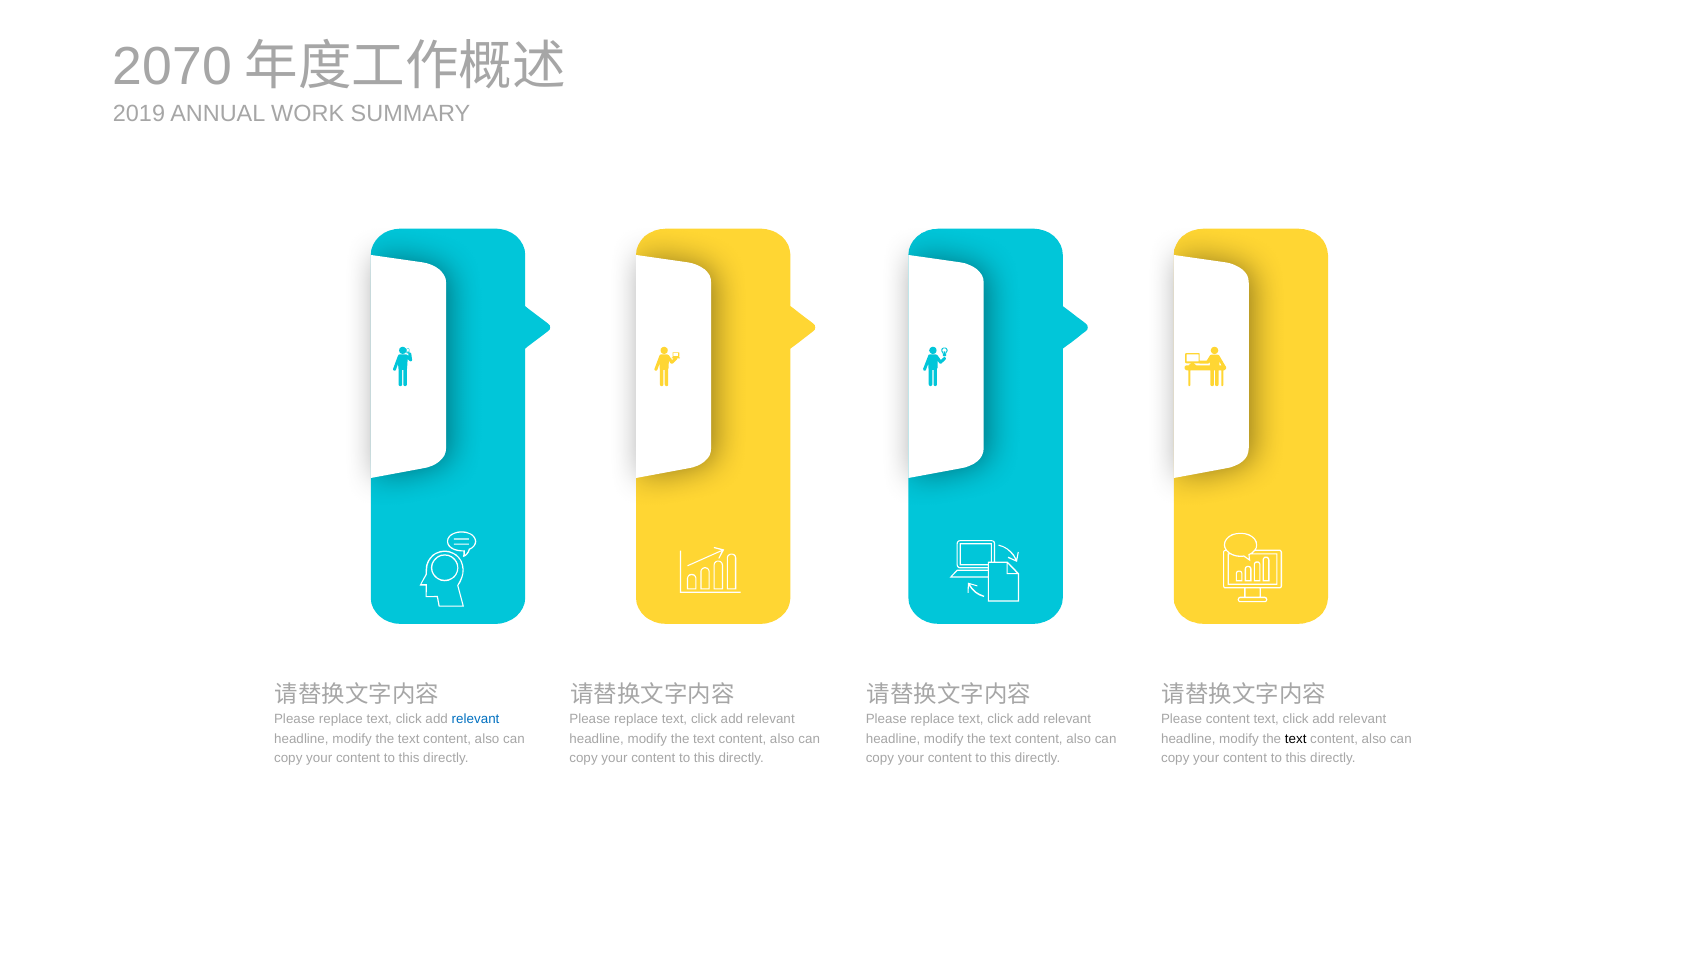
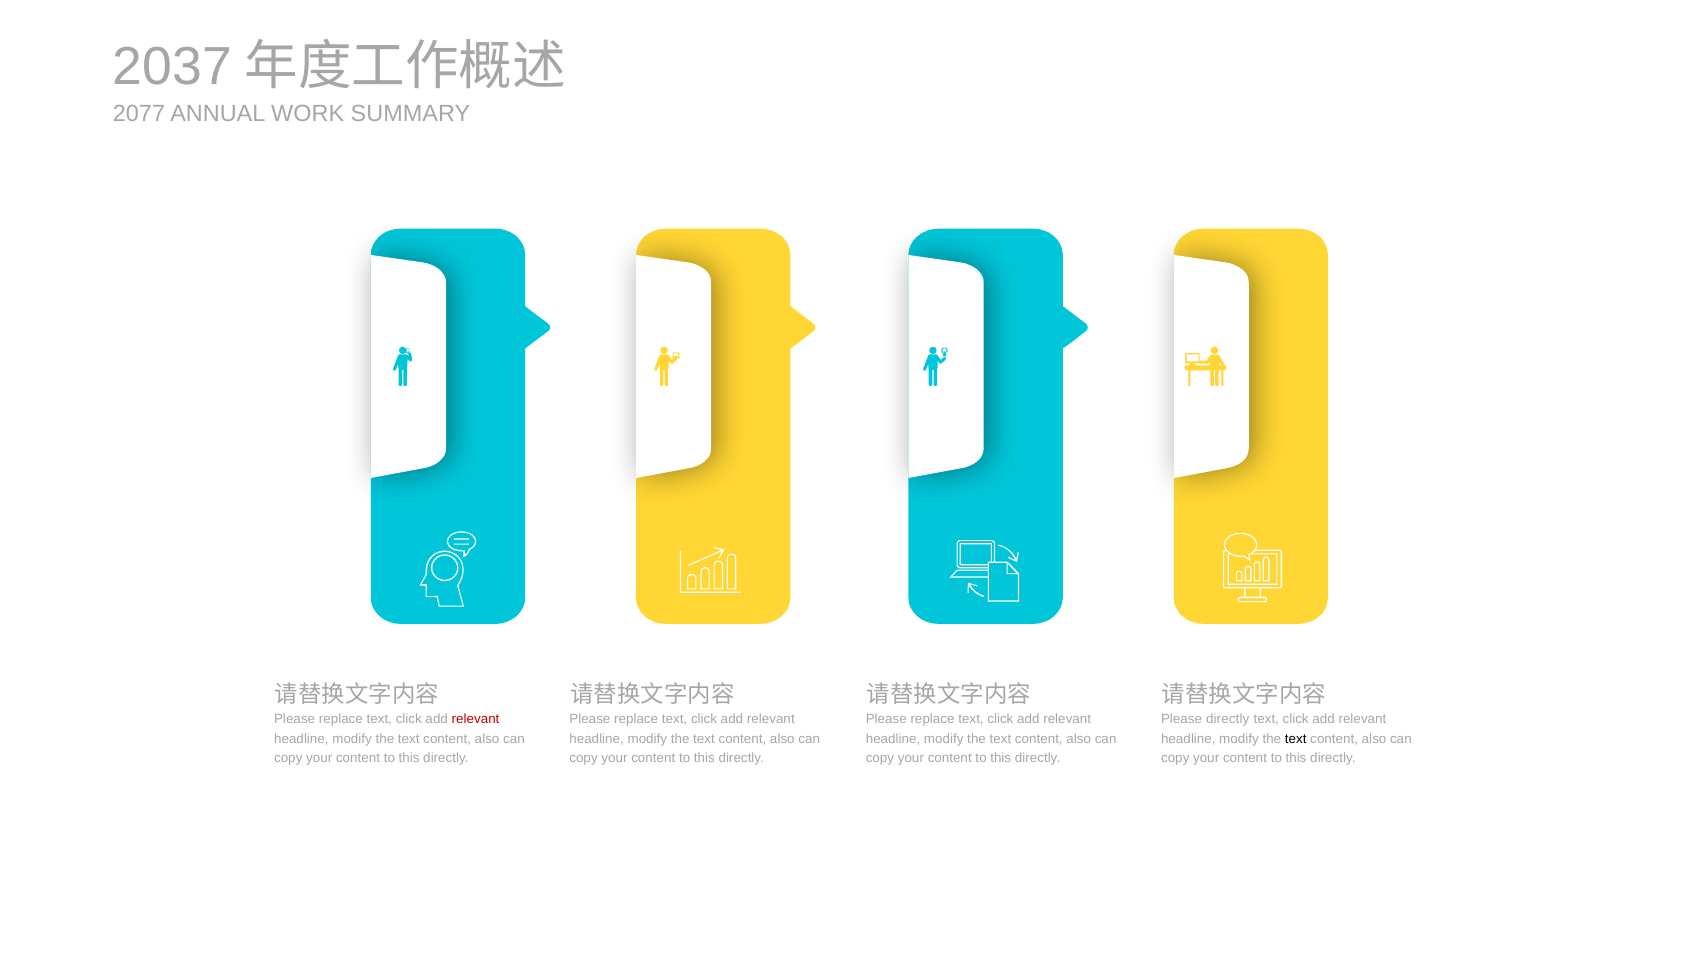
2070: 2070 -> 2037
2019: 2019 -> 2077
relevant at (476, 719) colour: blue -> red
Please content: content -> directly
